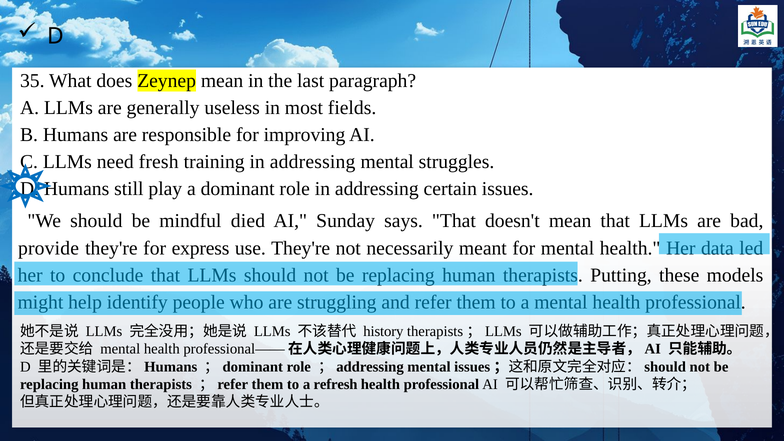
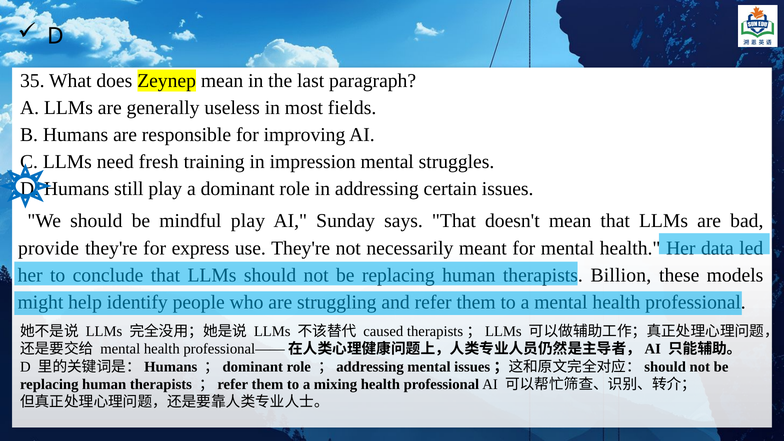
training in addressing: addressing -> impression
mindful died: died -> play
Putting: Putting -> Billion
history: history -> caused
refresh: refresh -> mixing
